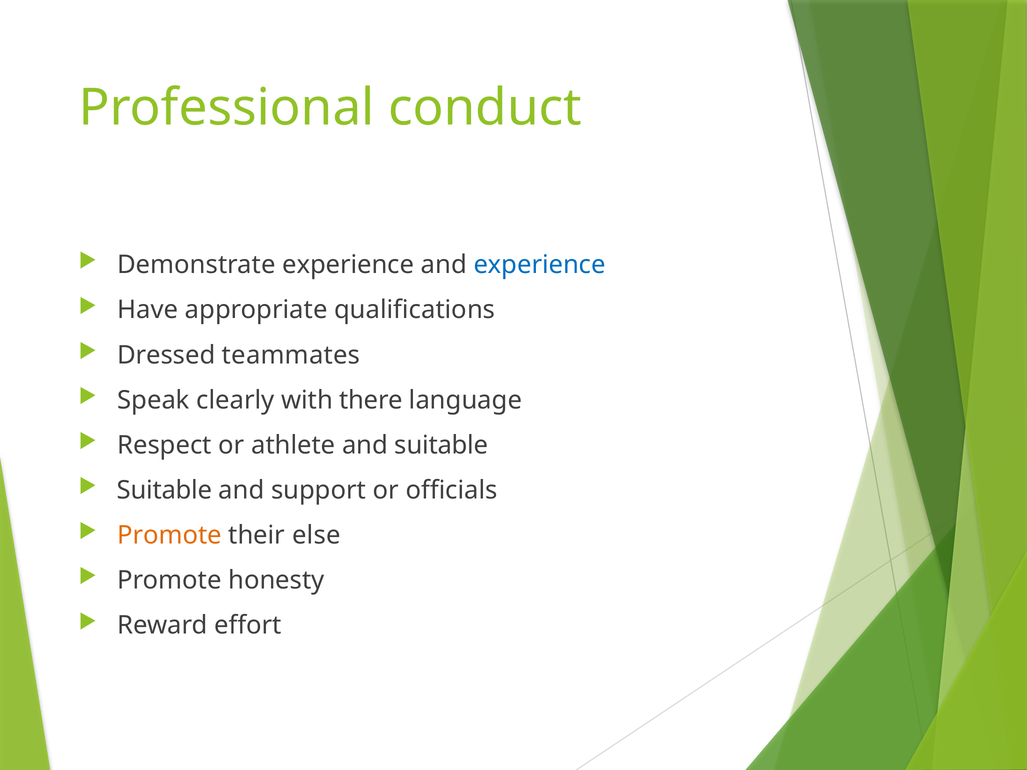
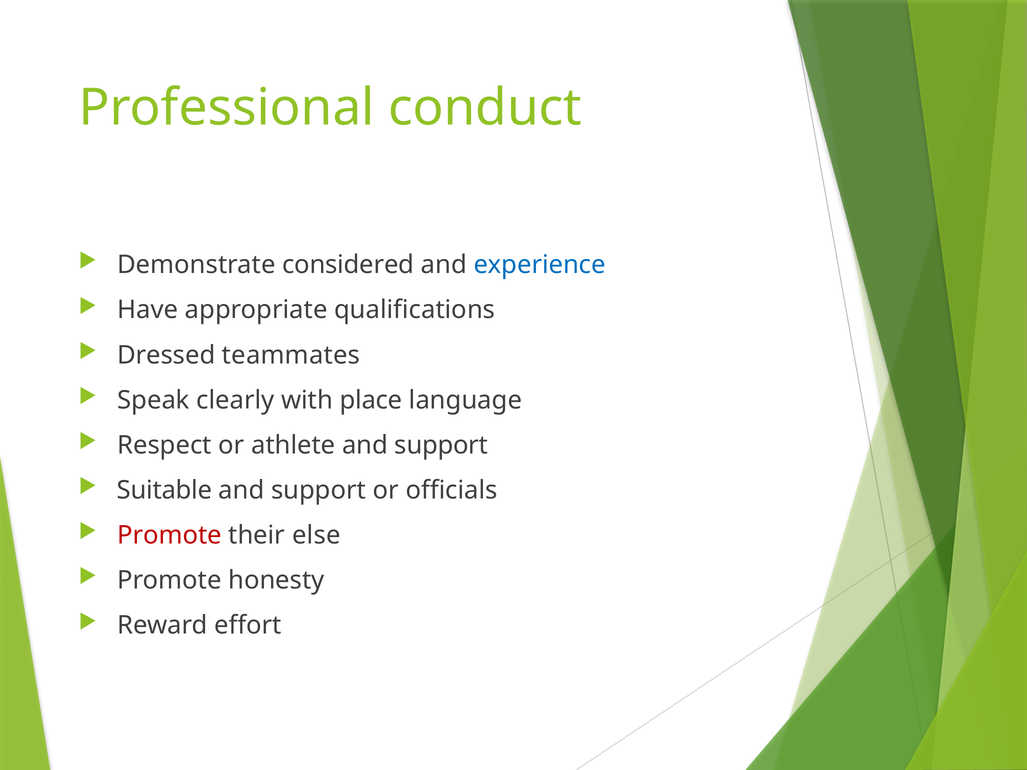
Demonstrate experience: experience -> considered
there: there -> place
athlete and suitable: suitable -> support
Promote at (169, 536) colour: orange -> red
